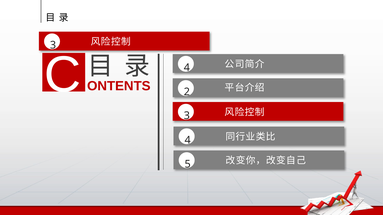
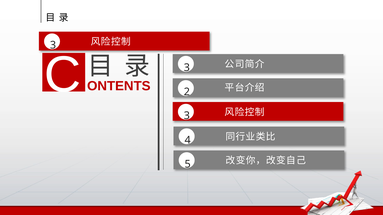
C 4: 4 -> 3
